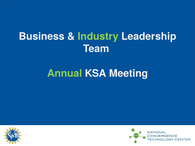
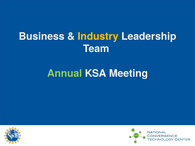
Industry colour: light green -> yellow
